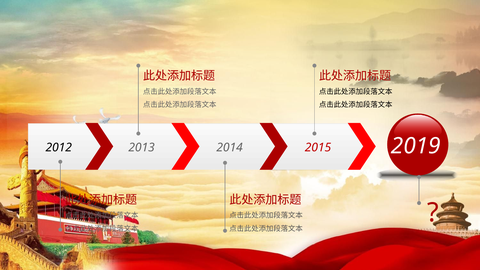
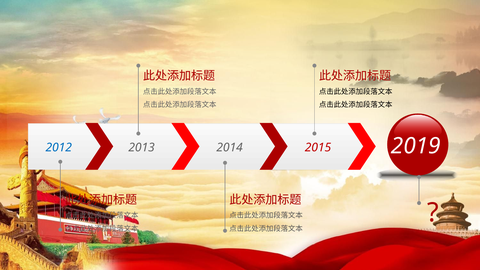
2012 colour: black -> blue
